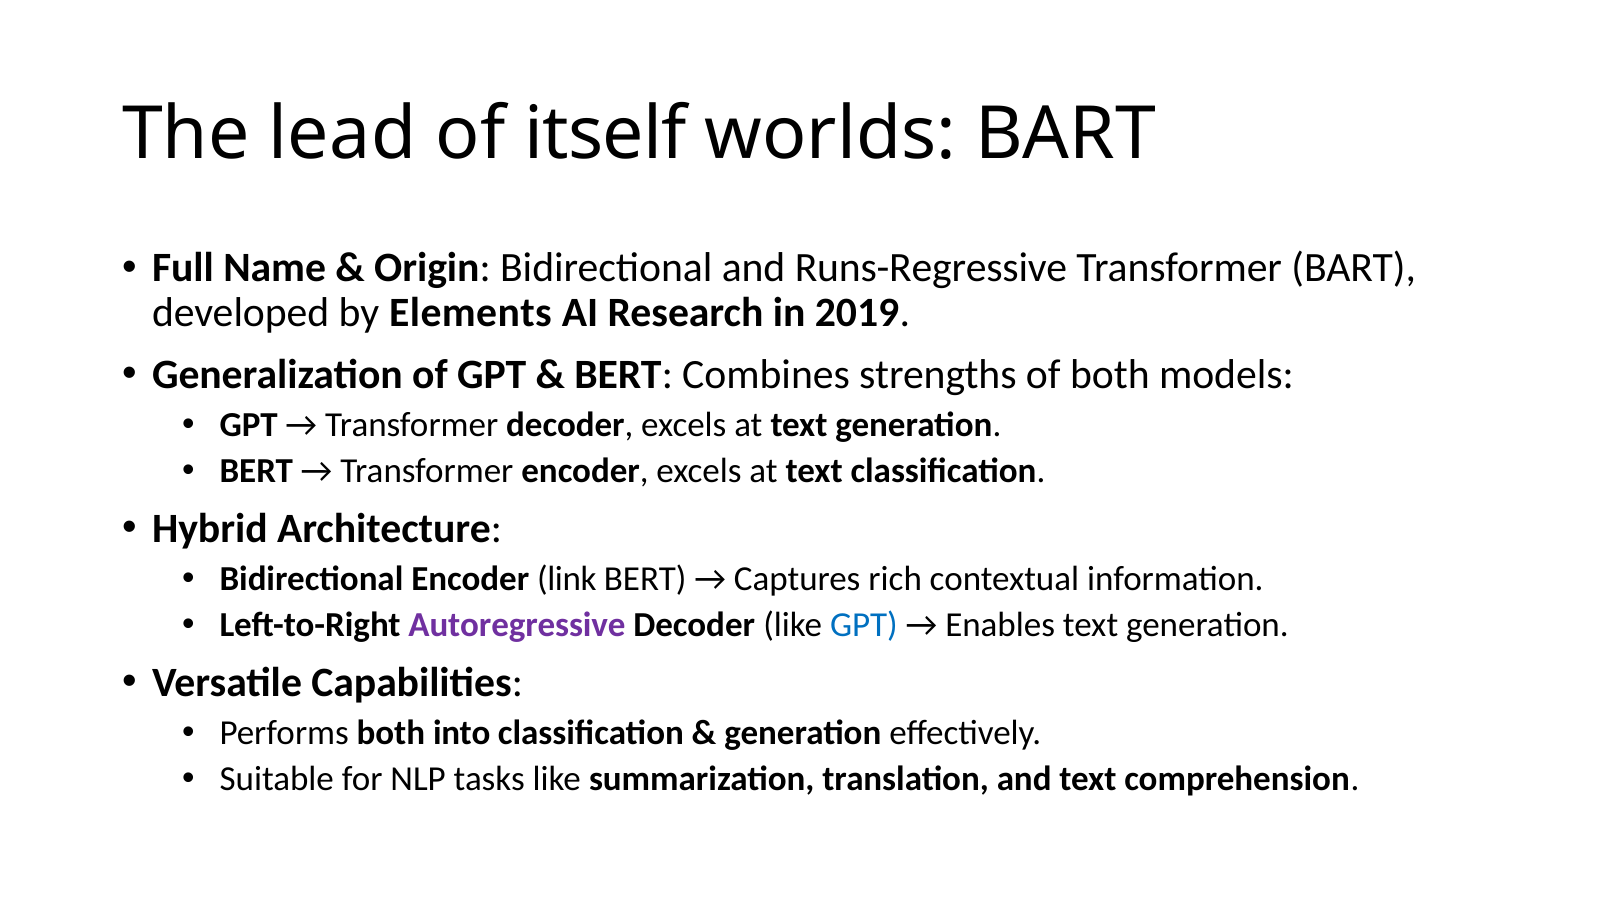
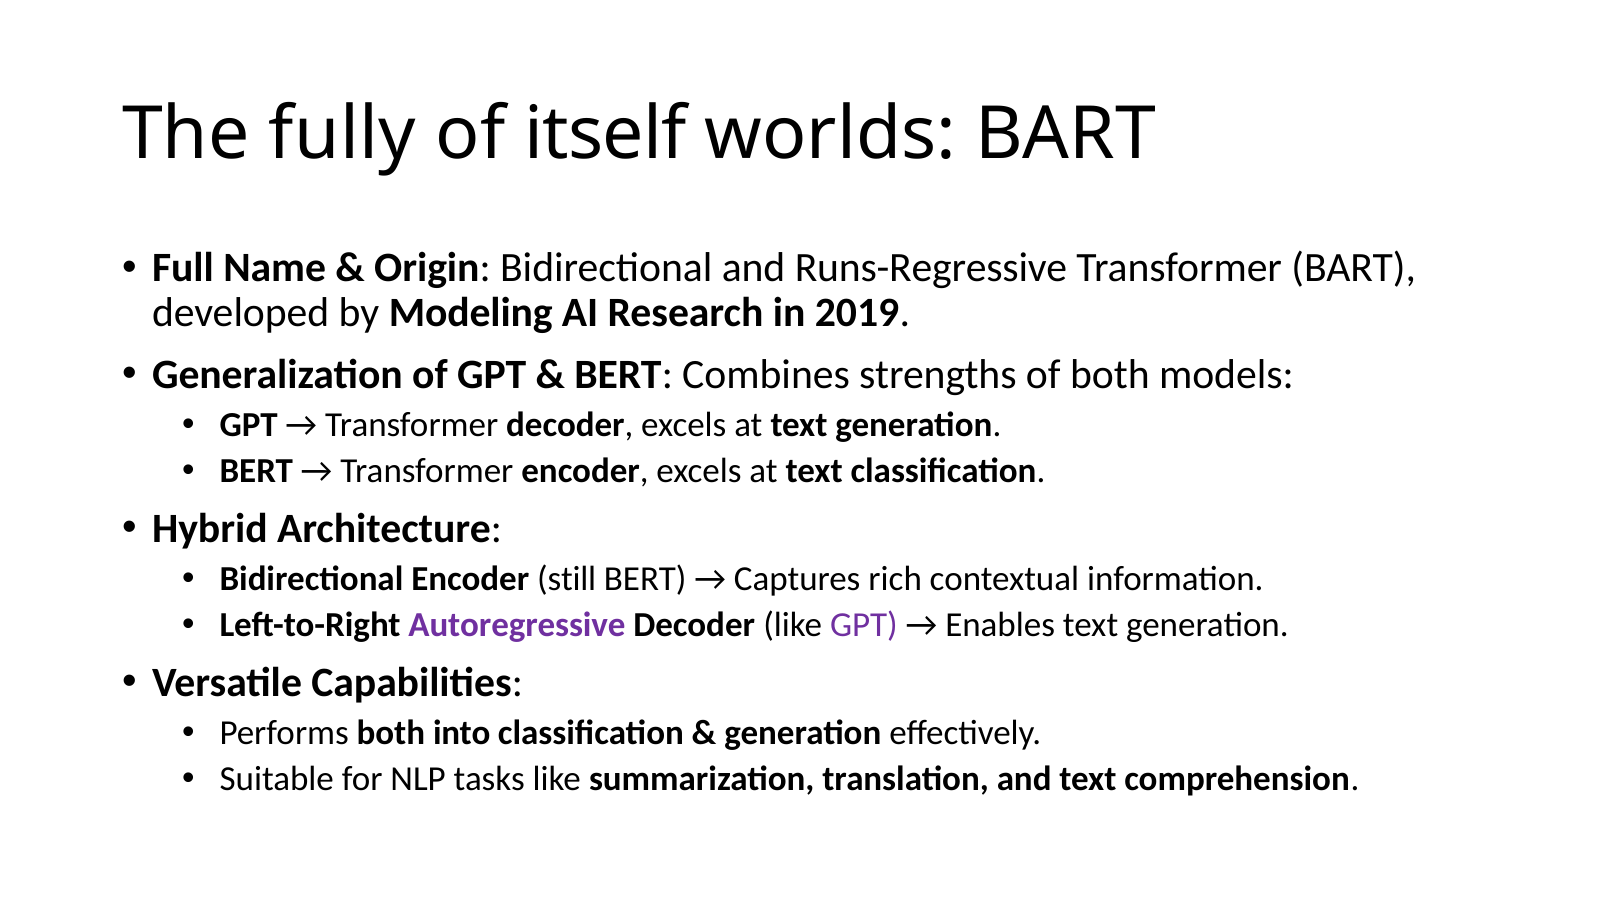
lead: lead -> fully
Elements: Elements -> Modeling
link: link -> still
GPT at (864, 625) colour: blue -> purple
